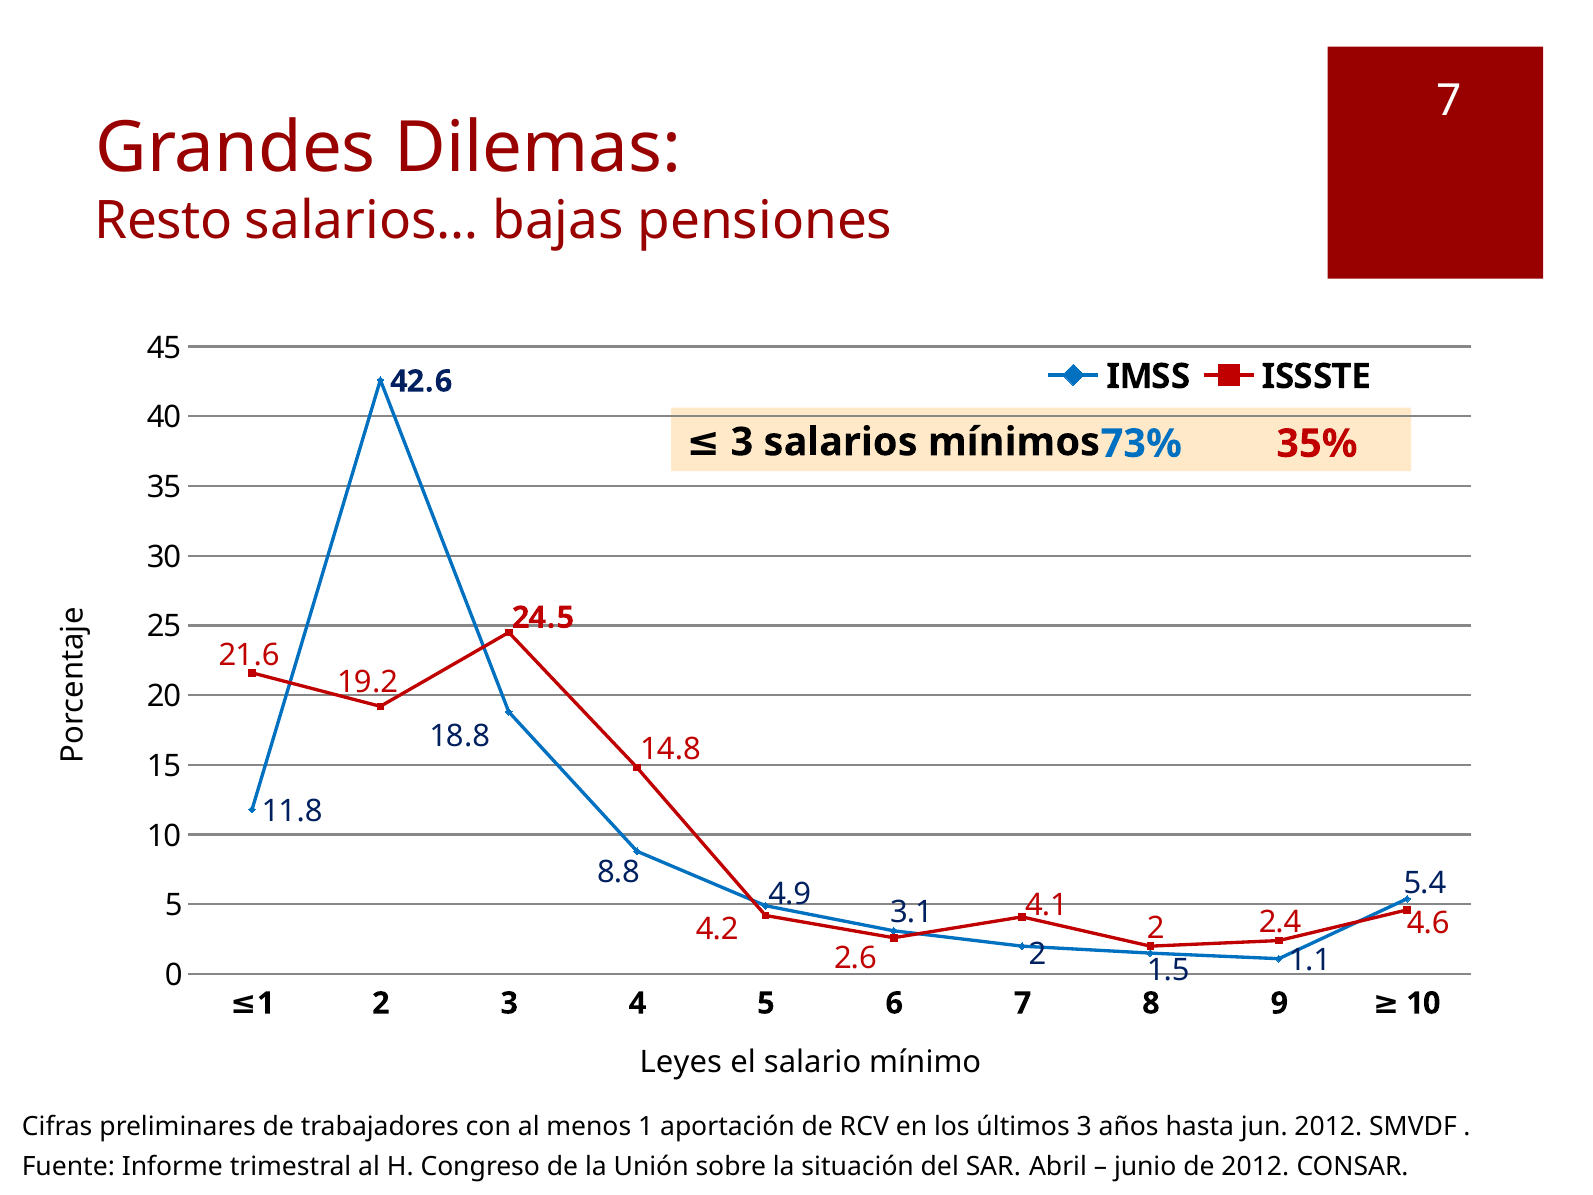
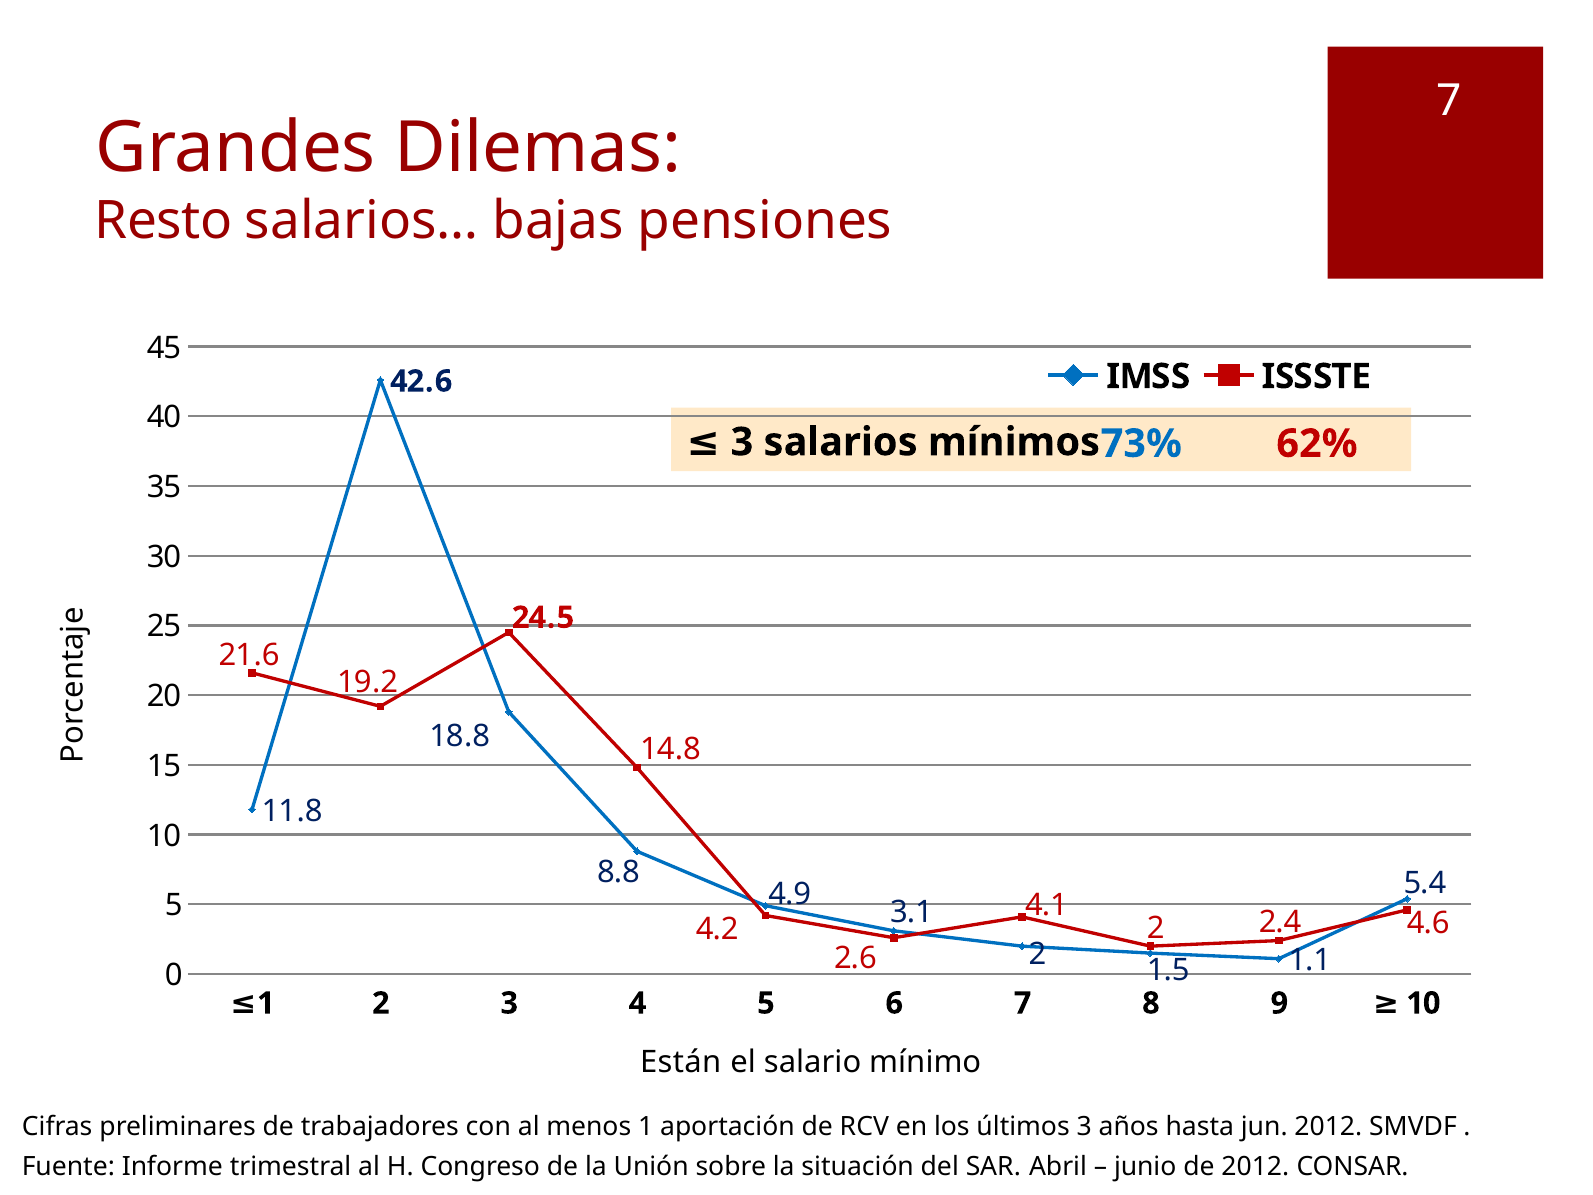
35%: 35% -> 62%
Leyes: Leyes -> Están
